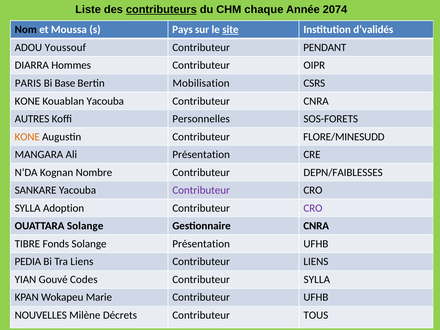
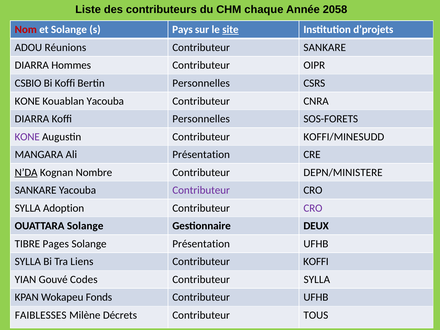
contributeurs underline: present -> none
2074: 2074 -> 2058
Nom colour: black -> red
et Moussa: Moussa -> Solange
d’validés: d’validés -> d’projets
Youssouf: Youssouf -> Réunions
Contributeur PENDANT: PENDANT -> SANKARE
PARIS: PARIS -> CSBIO
Bi Base: Base -> Koffi
Bertin Mobilisation: Mobilisation -> Personnelles
AUTRES at (32, 119): AUTRES -> DIARRA
KONE at (27, 137) colour: orange -> purple
FLORE/MINESUDD: FLORE/MINESUDD -> KOFFI/MINESUDD
N’DA underline: none -> present
DEPN/FAIBLESSES: DEPN/FAIBLESSES -> DEPN/MINISTERE
Gestionnaire CNRA: CNRA -> DEUX
Fonds: Fonds -> Pages
PEDIA at (28, 262): PEDIA -> SYLLA
Contributeur LIENS: LIENS -> KOFFI
Marie: Marie -> Fonds
NOUVELLES: NOUVELLES -> FAIBLESSES
